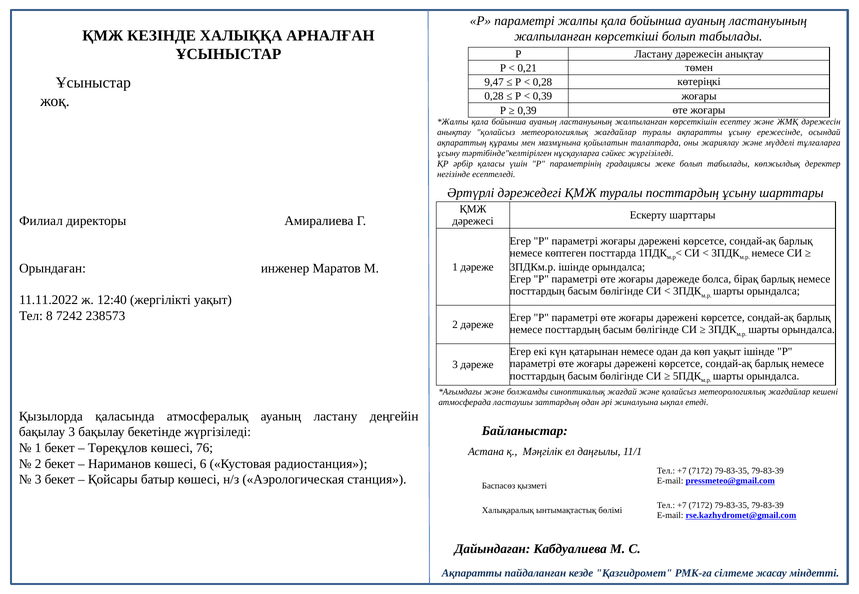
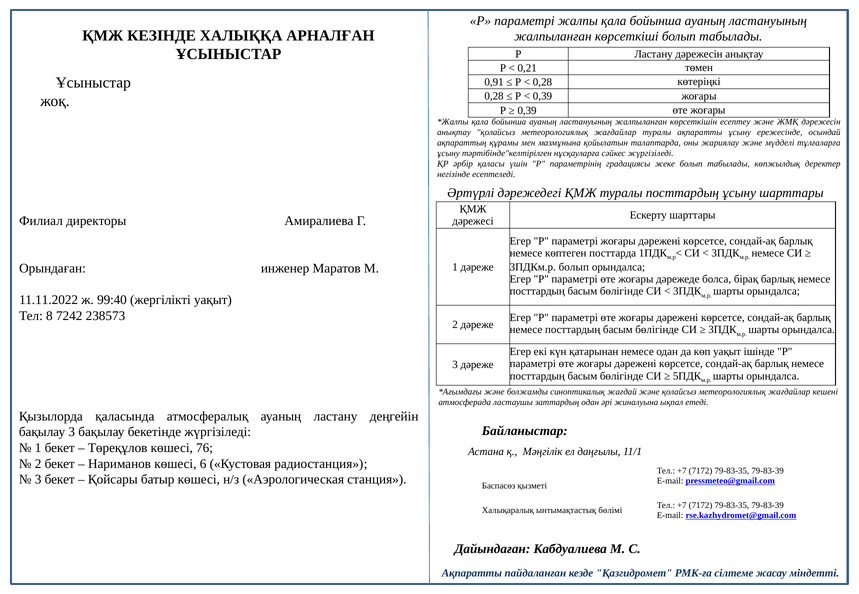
9,47: 9,47 -> 0,91
3ПДКм.р ішінде: ішінде -> болып
12:40: 12:40 -> 99:40
